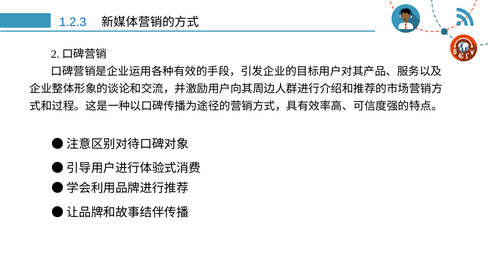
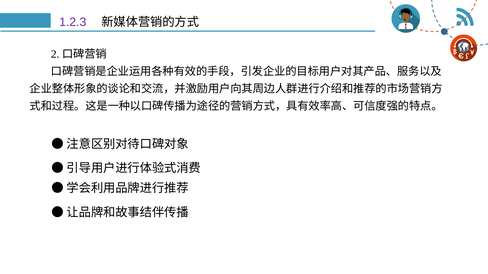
1.2.3 colour: blue -> purple
